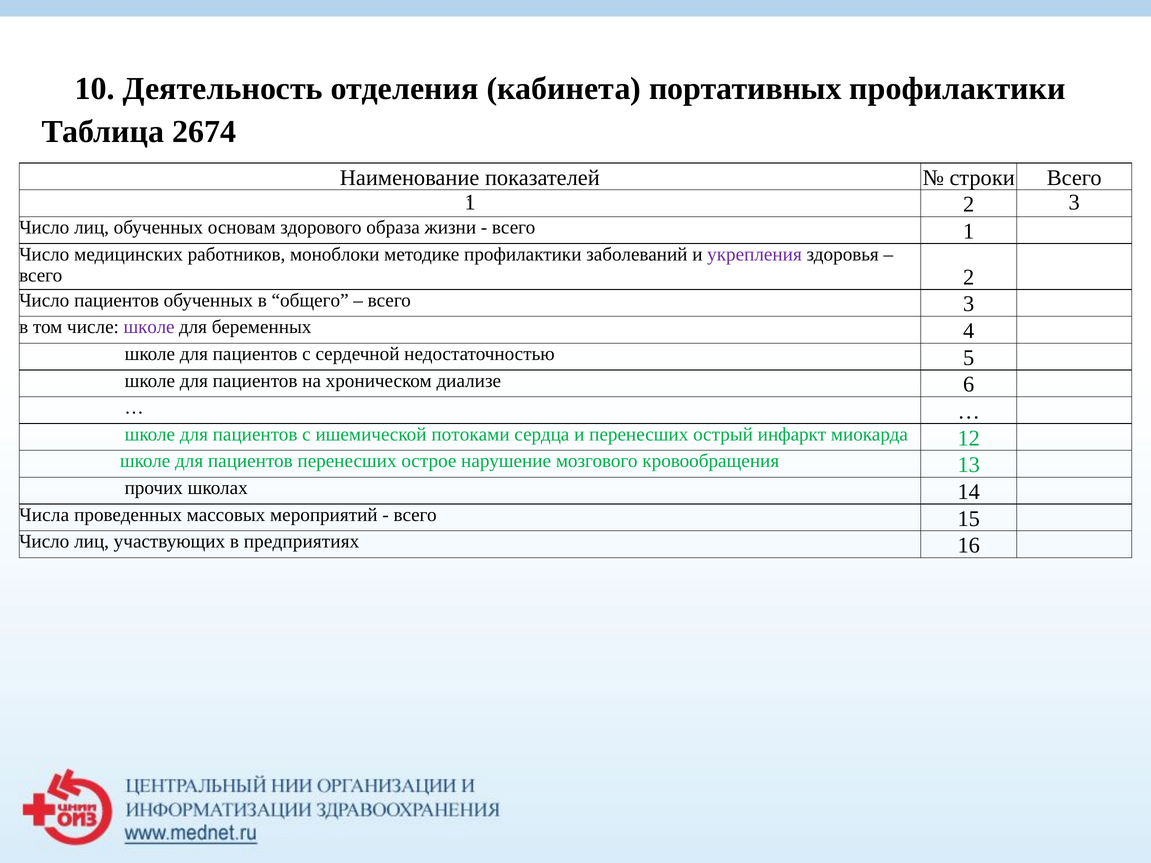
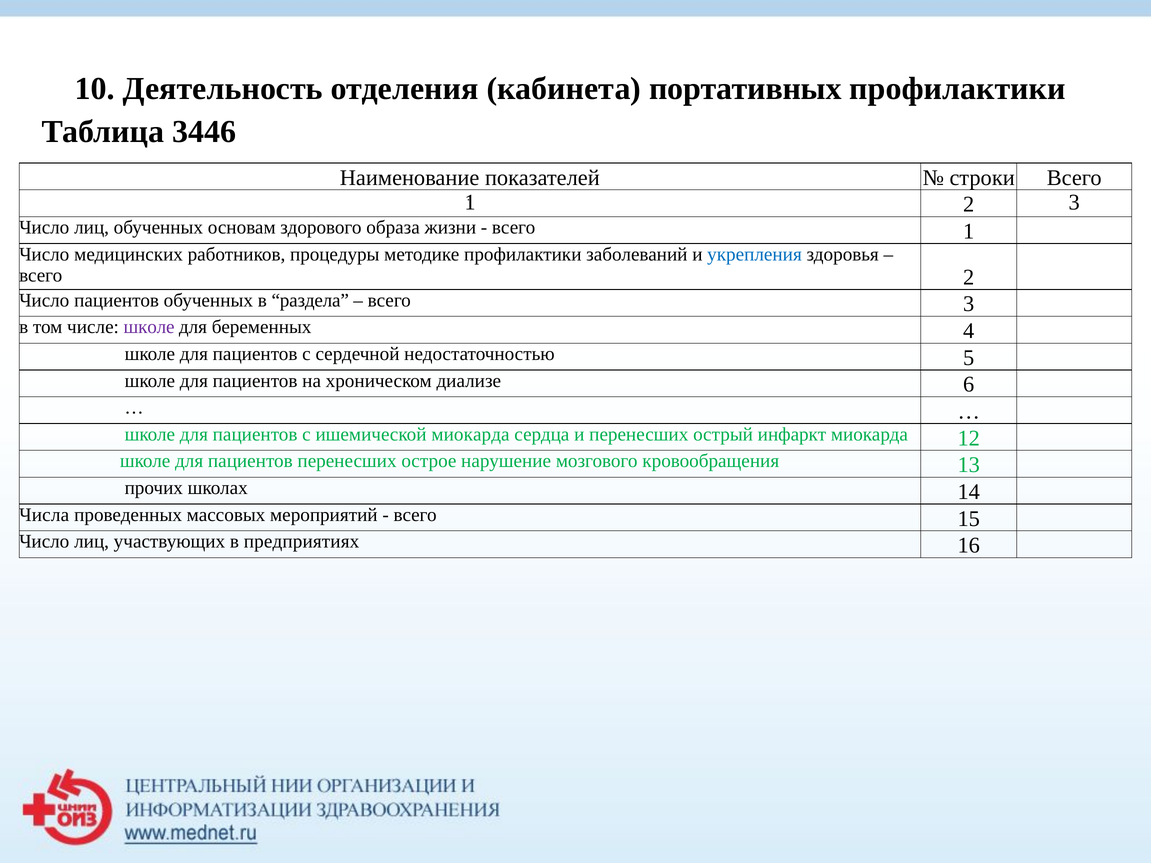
2674: 2674 -> 3446
моноблоки: моноблоки -> процедуры
укрепления colour: purple -> blue
общего: общего -> раздела
ишемической потоками: потоками -> миокарда
